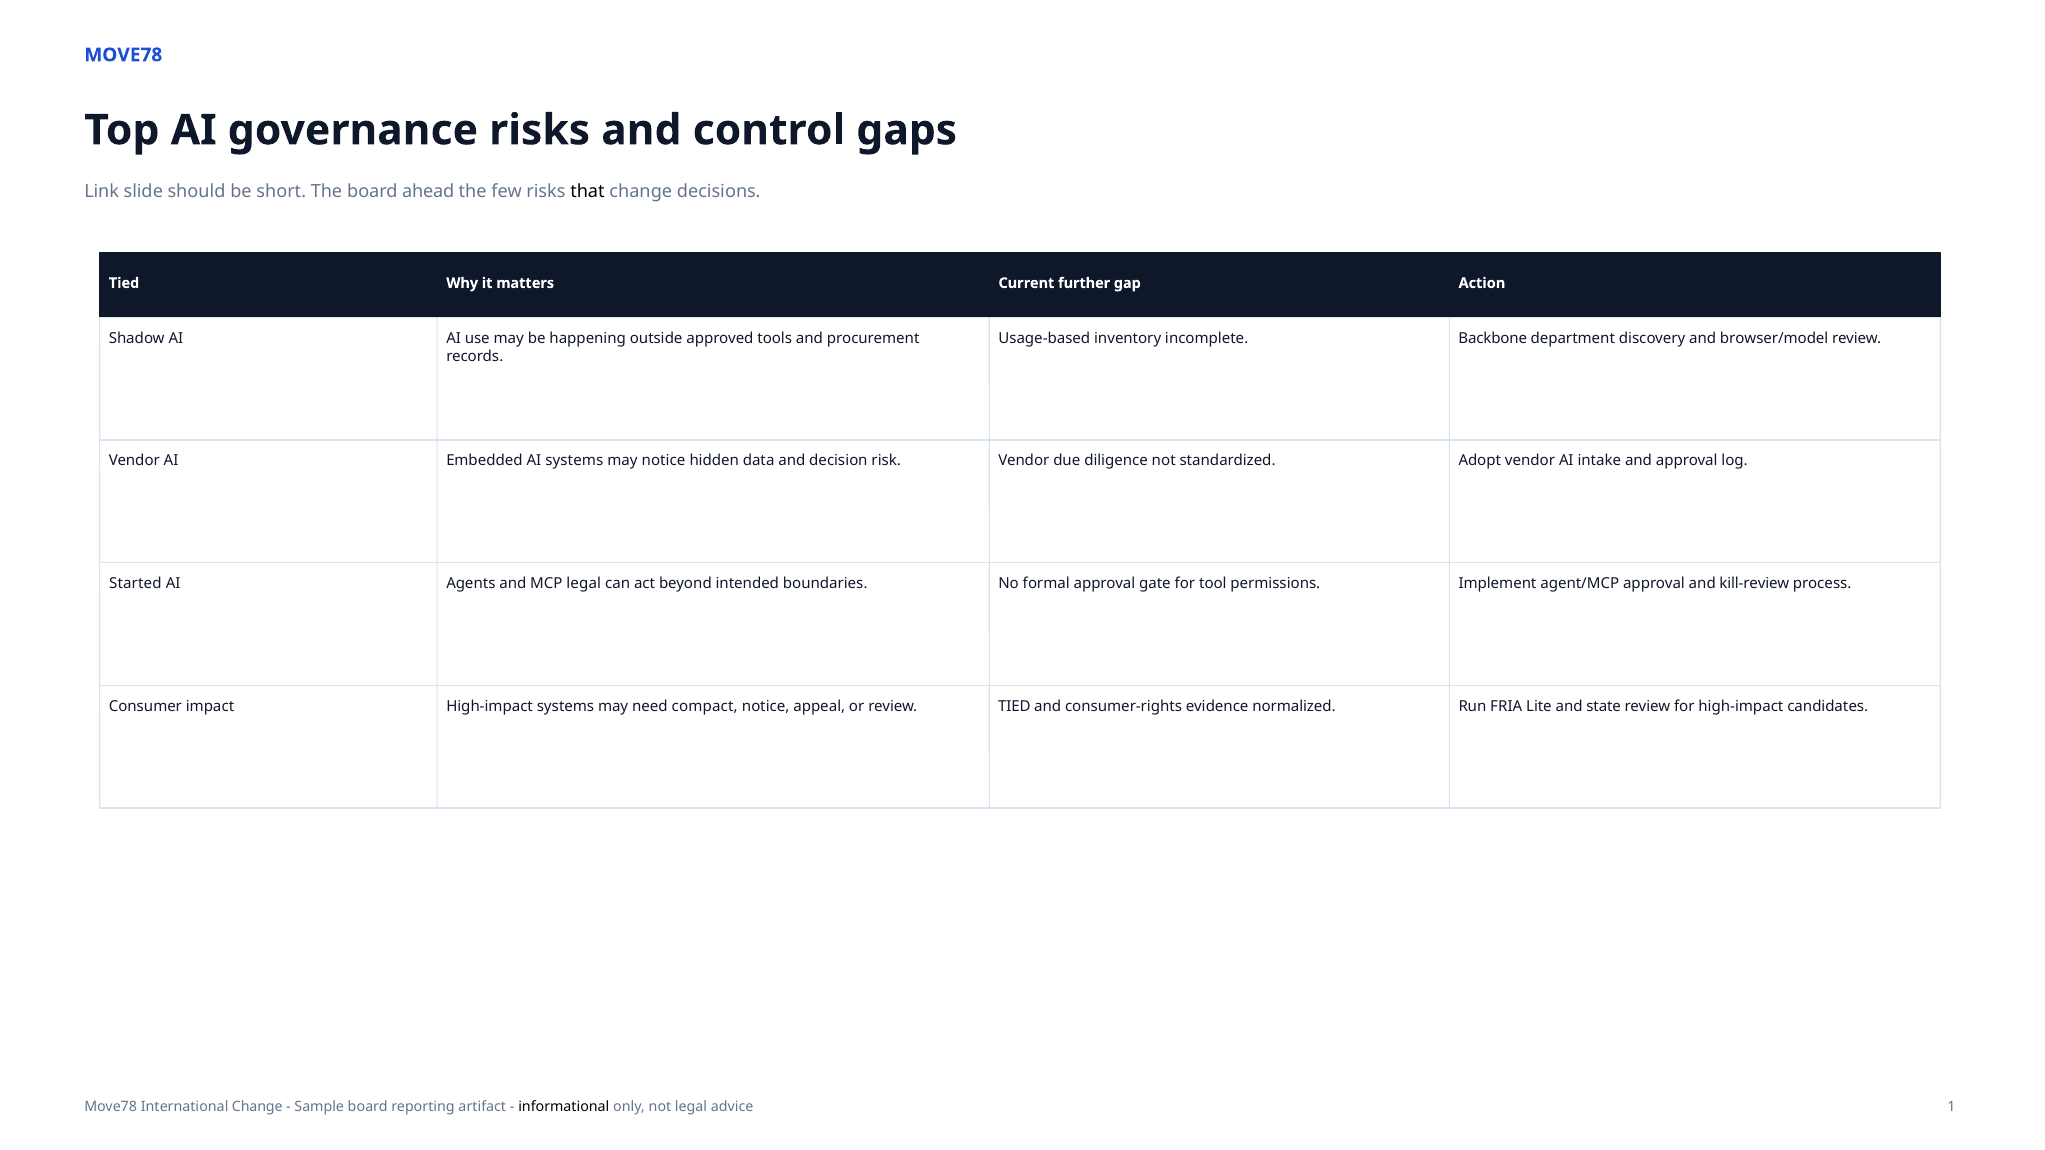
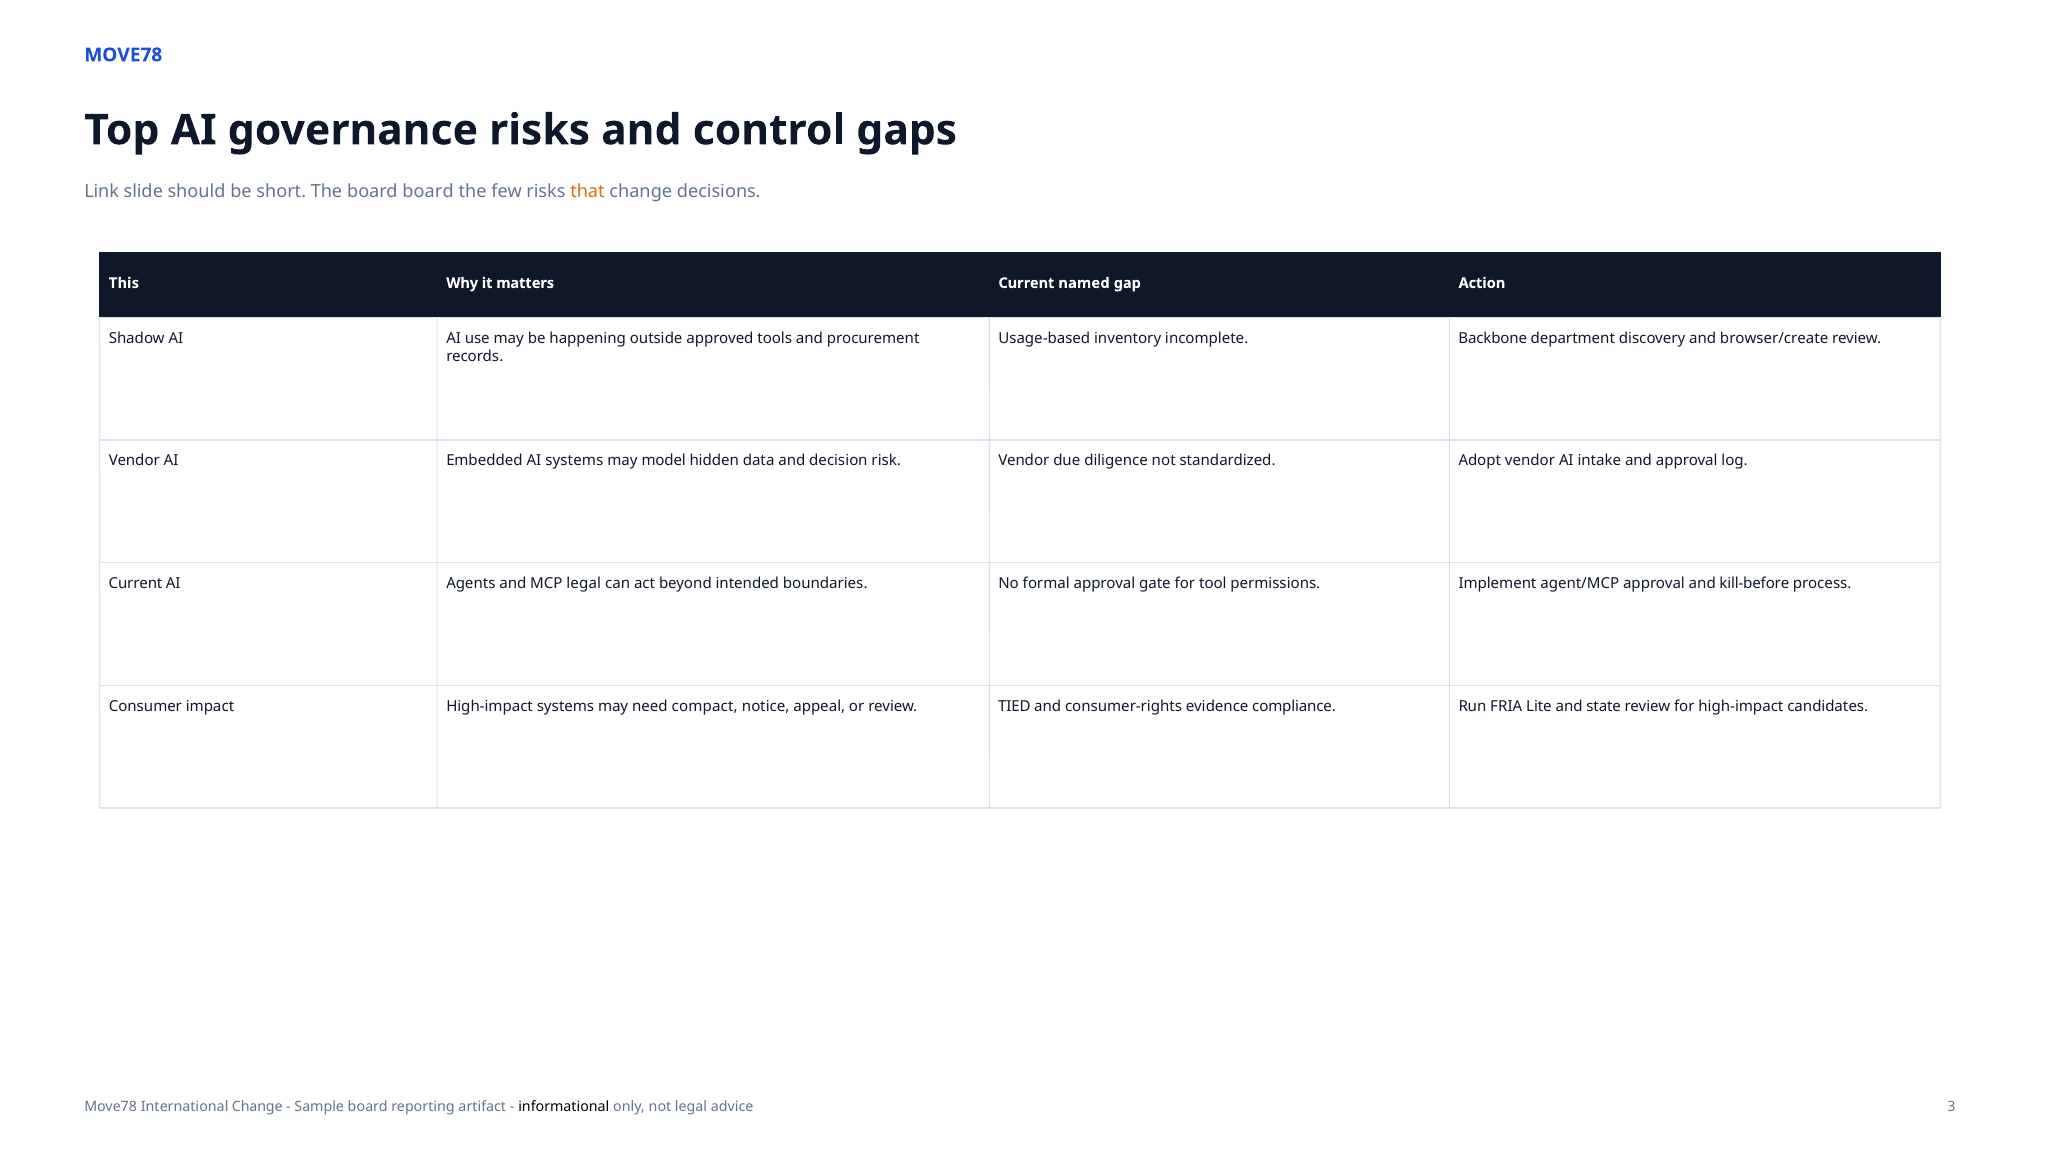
board ahead: ahead -> board
that colour: black -> orange
Tied at (124, 283): Tied -> This
further: further -> named
browser/model: browser/model -> browser/create
may notice: notice -> model
Started at (135, 584): Started -> Current
kill-review: kill-review -> kill-before
normalized: normalized -> compliance
1: 1 -> 3
